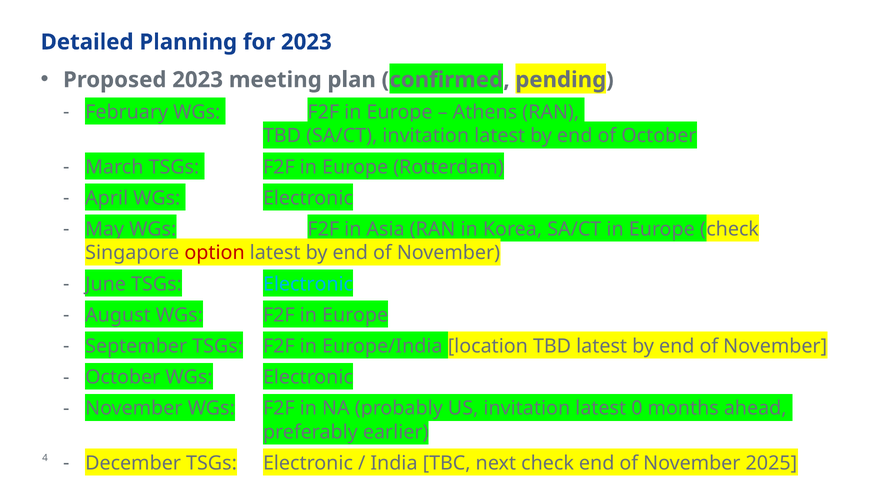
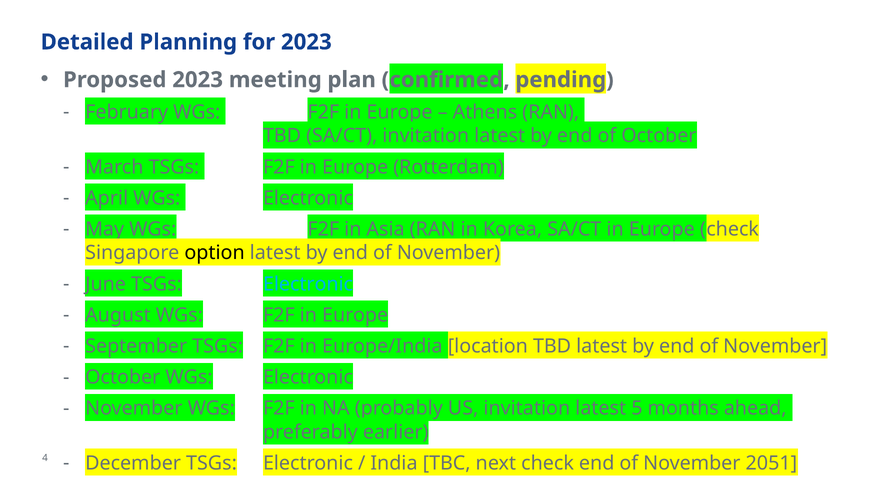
option colour: red -> black
0: 0 -> 5
2025: 2025 -> 2051
